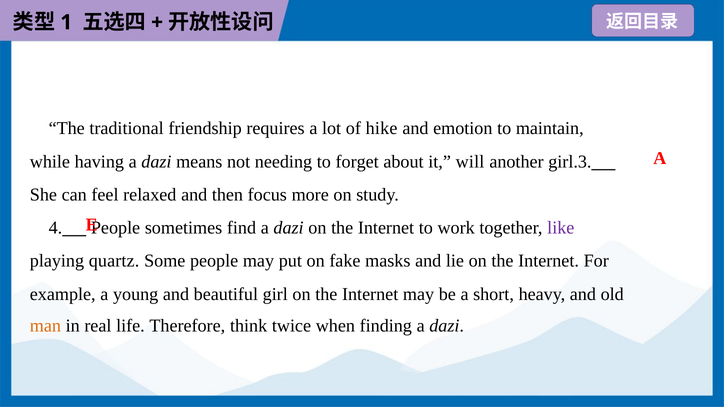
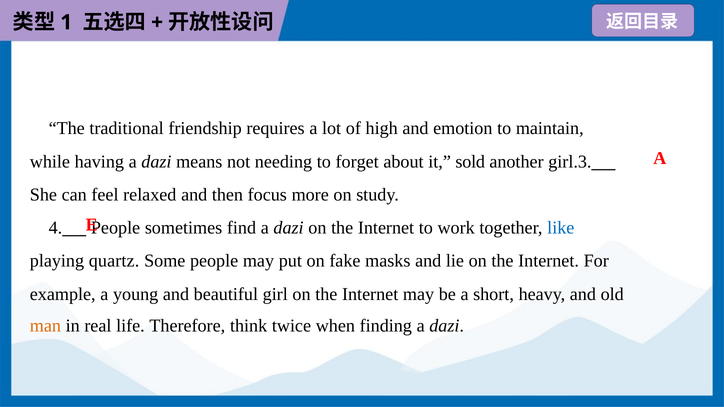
hike: hike -> high
will: will -> sold
like colour: purple -> blue
